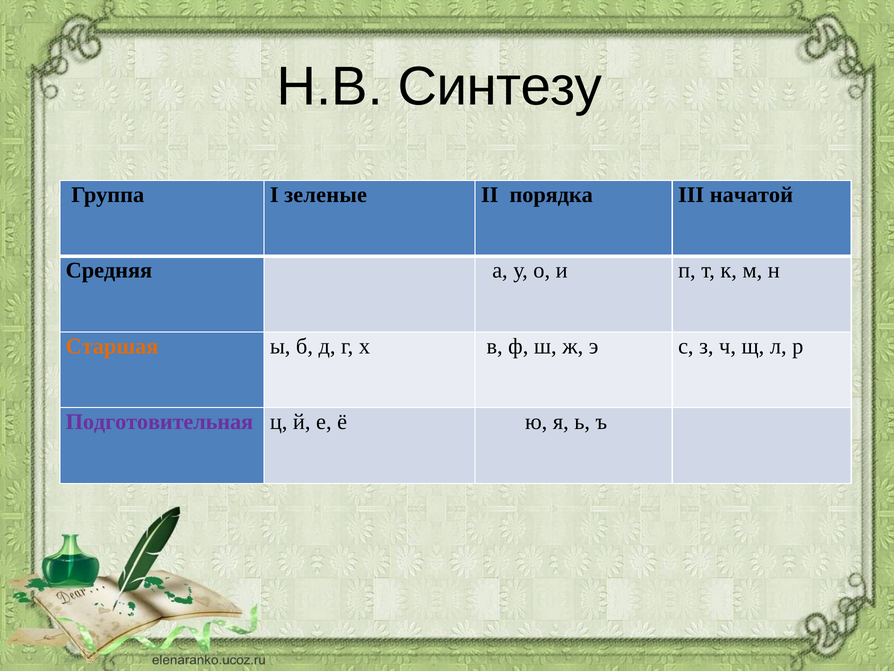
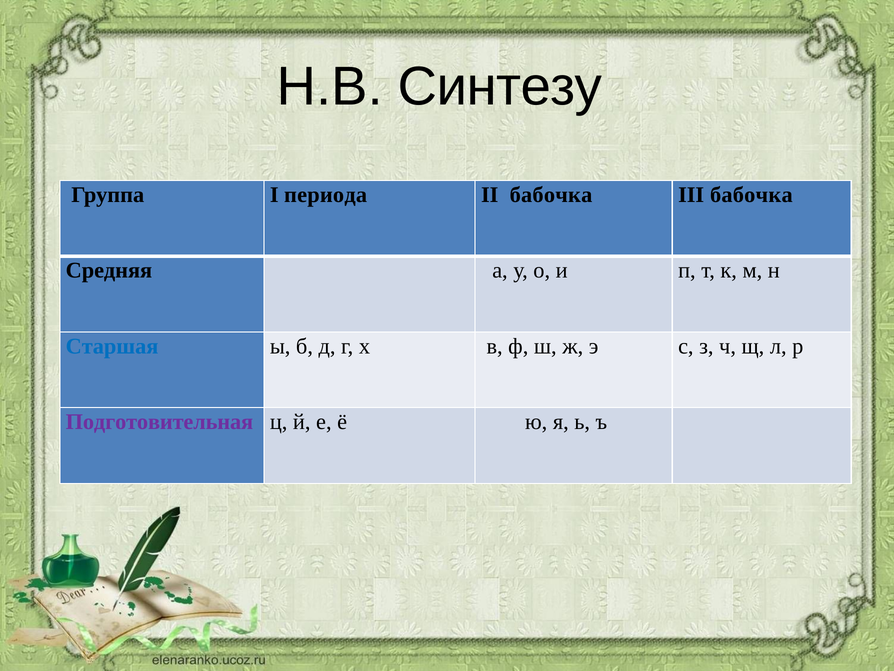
зеленые: зеленые -> периода
II порядка: порядка -> бабочка
III начатой: начатой -> бабочка
Старшая colour: orange -> blue
